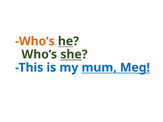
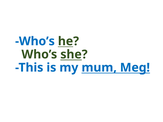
Who’s at (35, 41) colour: orange -> blue
